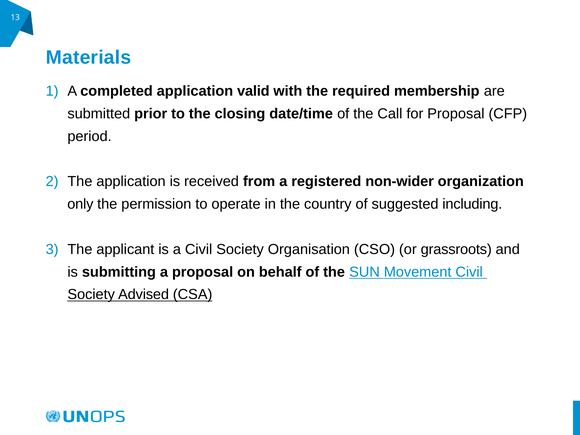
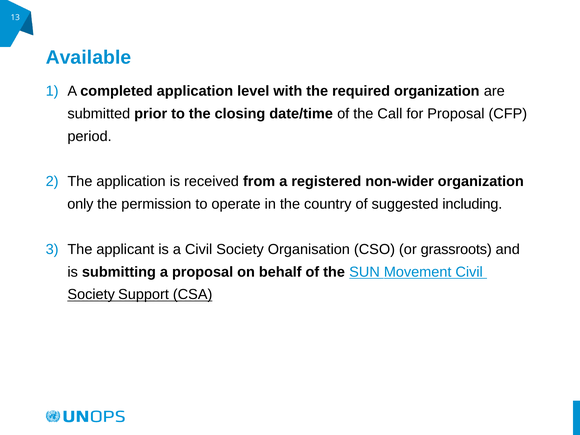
Materials: Materials -> Available
valid: valid -> level
required membership: membership -> organization
Advised: Advised -> Support
